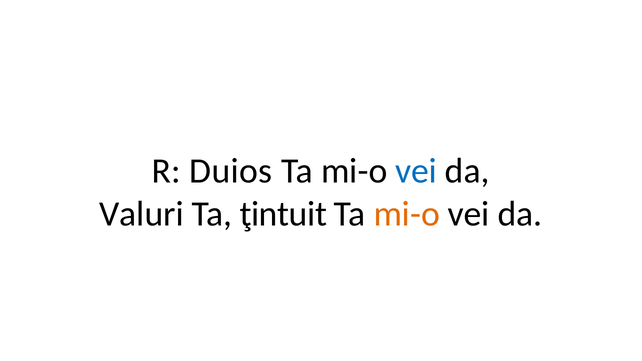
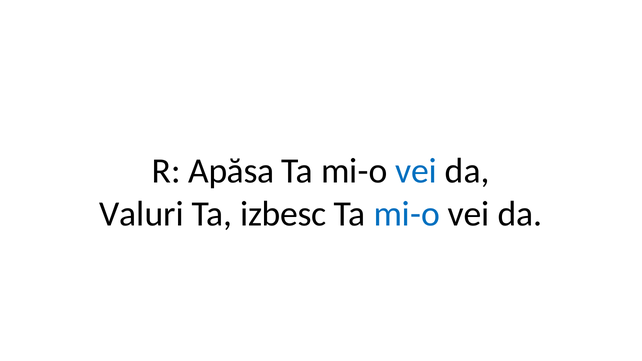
Duios: Duios -> Apăsa
ţintuit: ţintuit -> izbesc
mi-o at (407, 214) colour: orange -> blue
